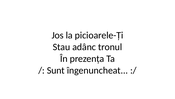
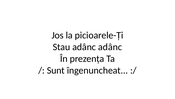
adânc tronul: tronul -> adânc
